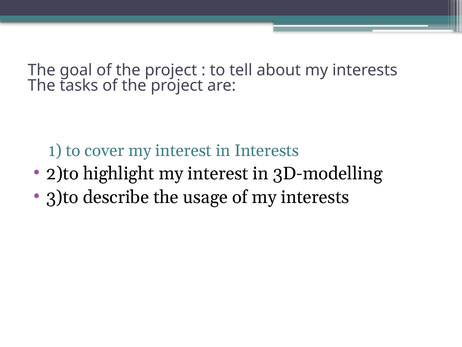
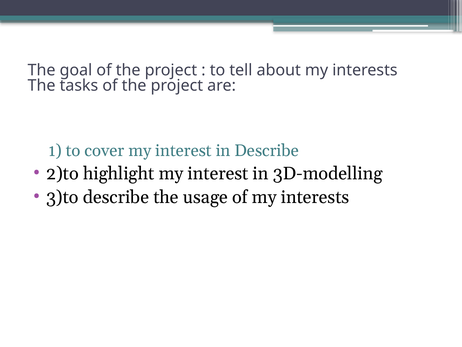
in Interests: Interests -> Describe
